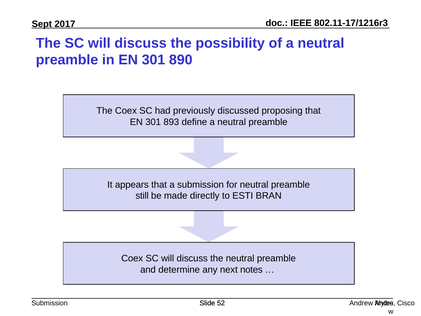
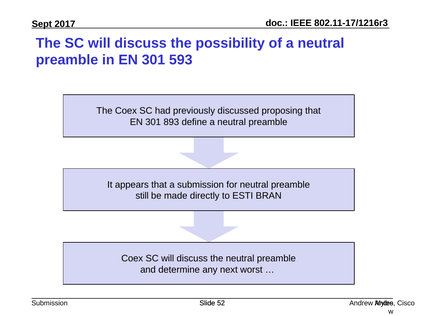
890: 890 -> 593
notes: notes -> worst
